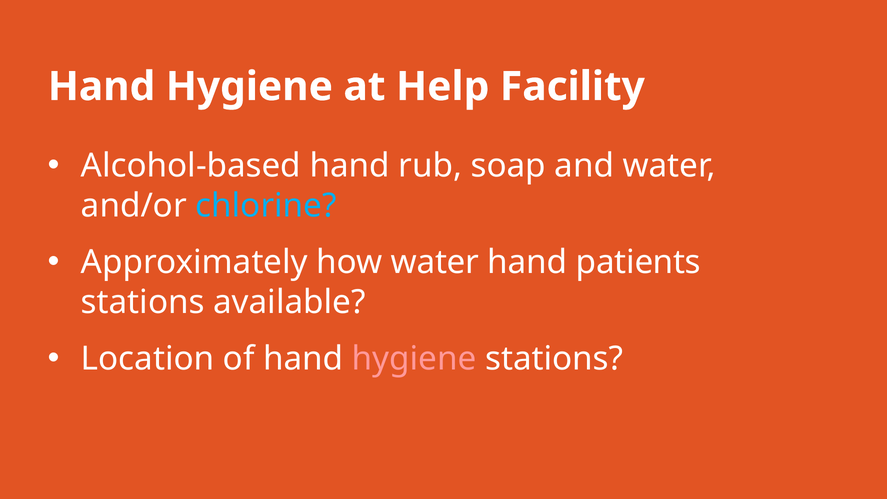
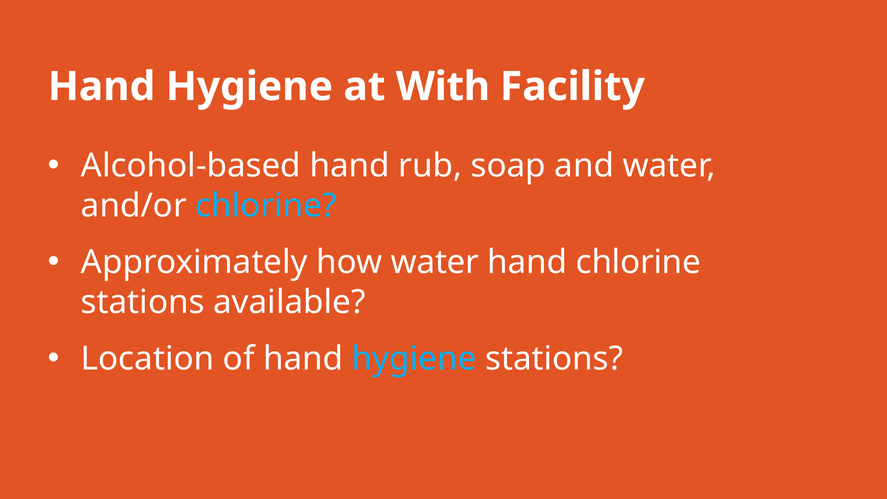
Help: Help -> With
hand patients: patients -> chlorine
hygiene at (414, 359) colour: pink -> light blue
